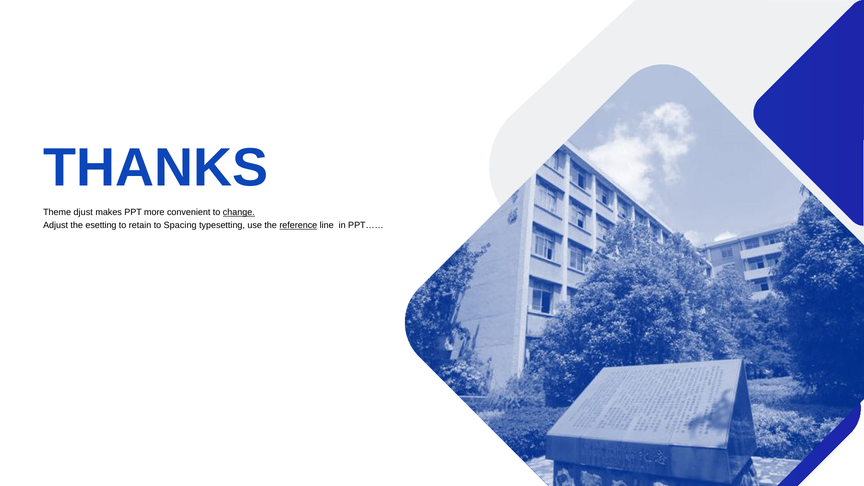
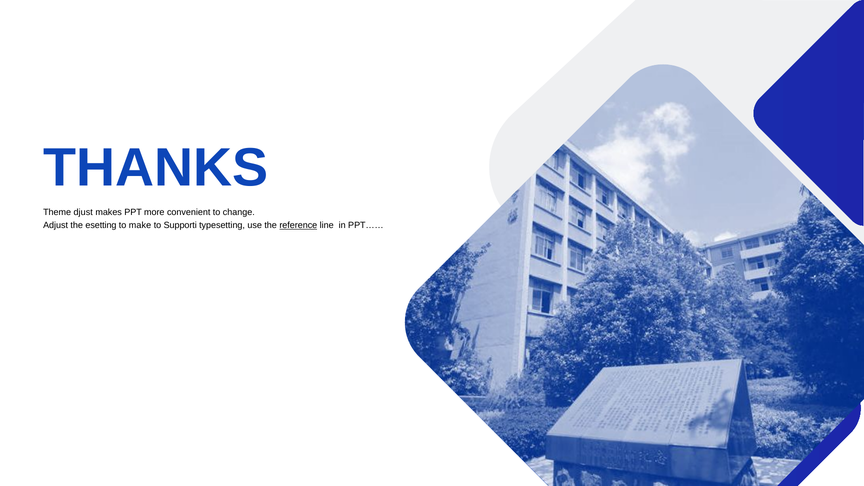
change underline: present -> none
retain: retain -> make
Spacing: Spacing -> Supporti
